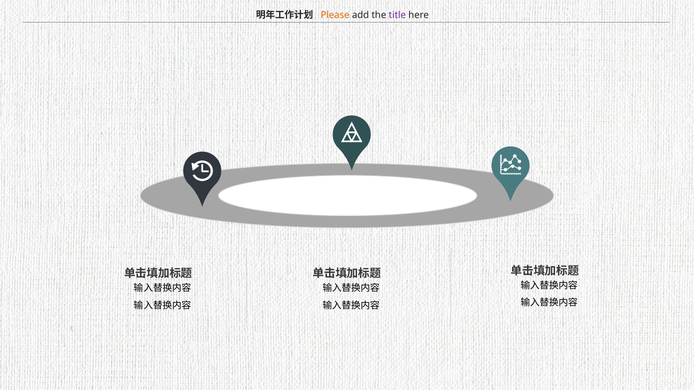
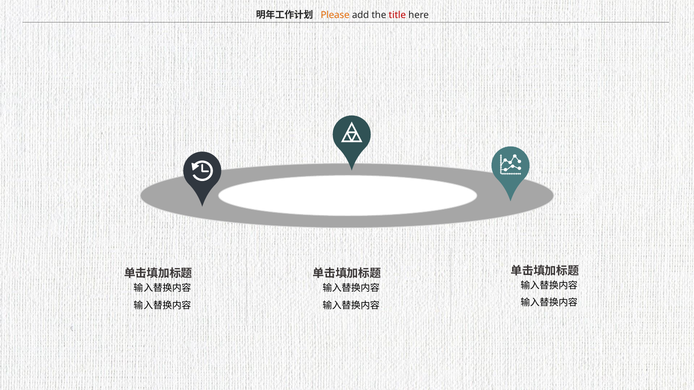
title colour: purple -> red
